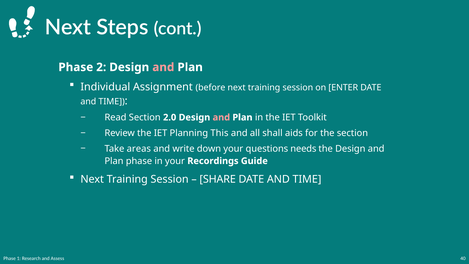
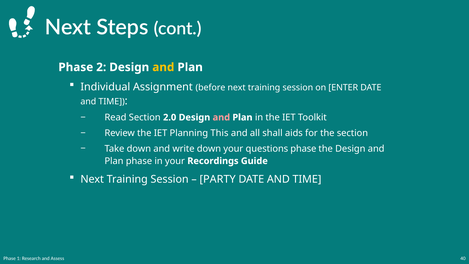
and at (163, 67) colour: pink -> yellow
Take areas: areas -> down
questions needs: needs -> phase
SHARE: SHARE -> PARTY
